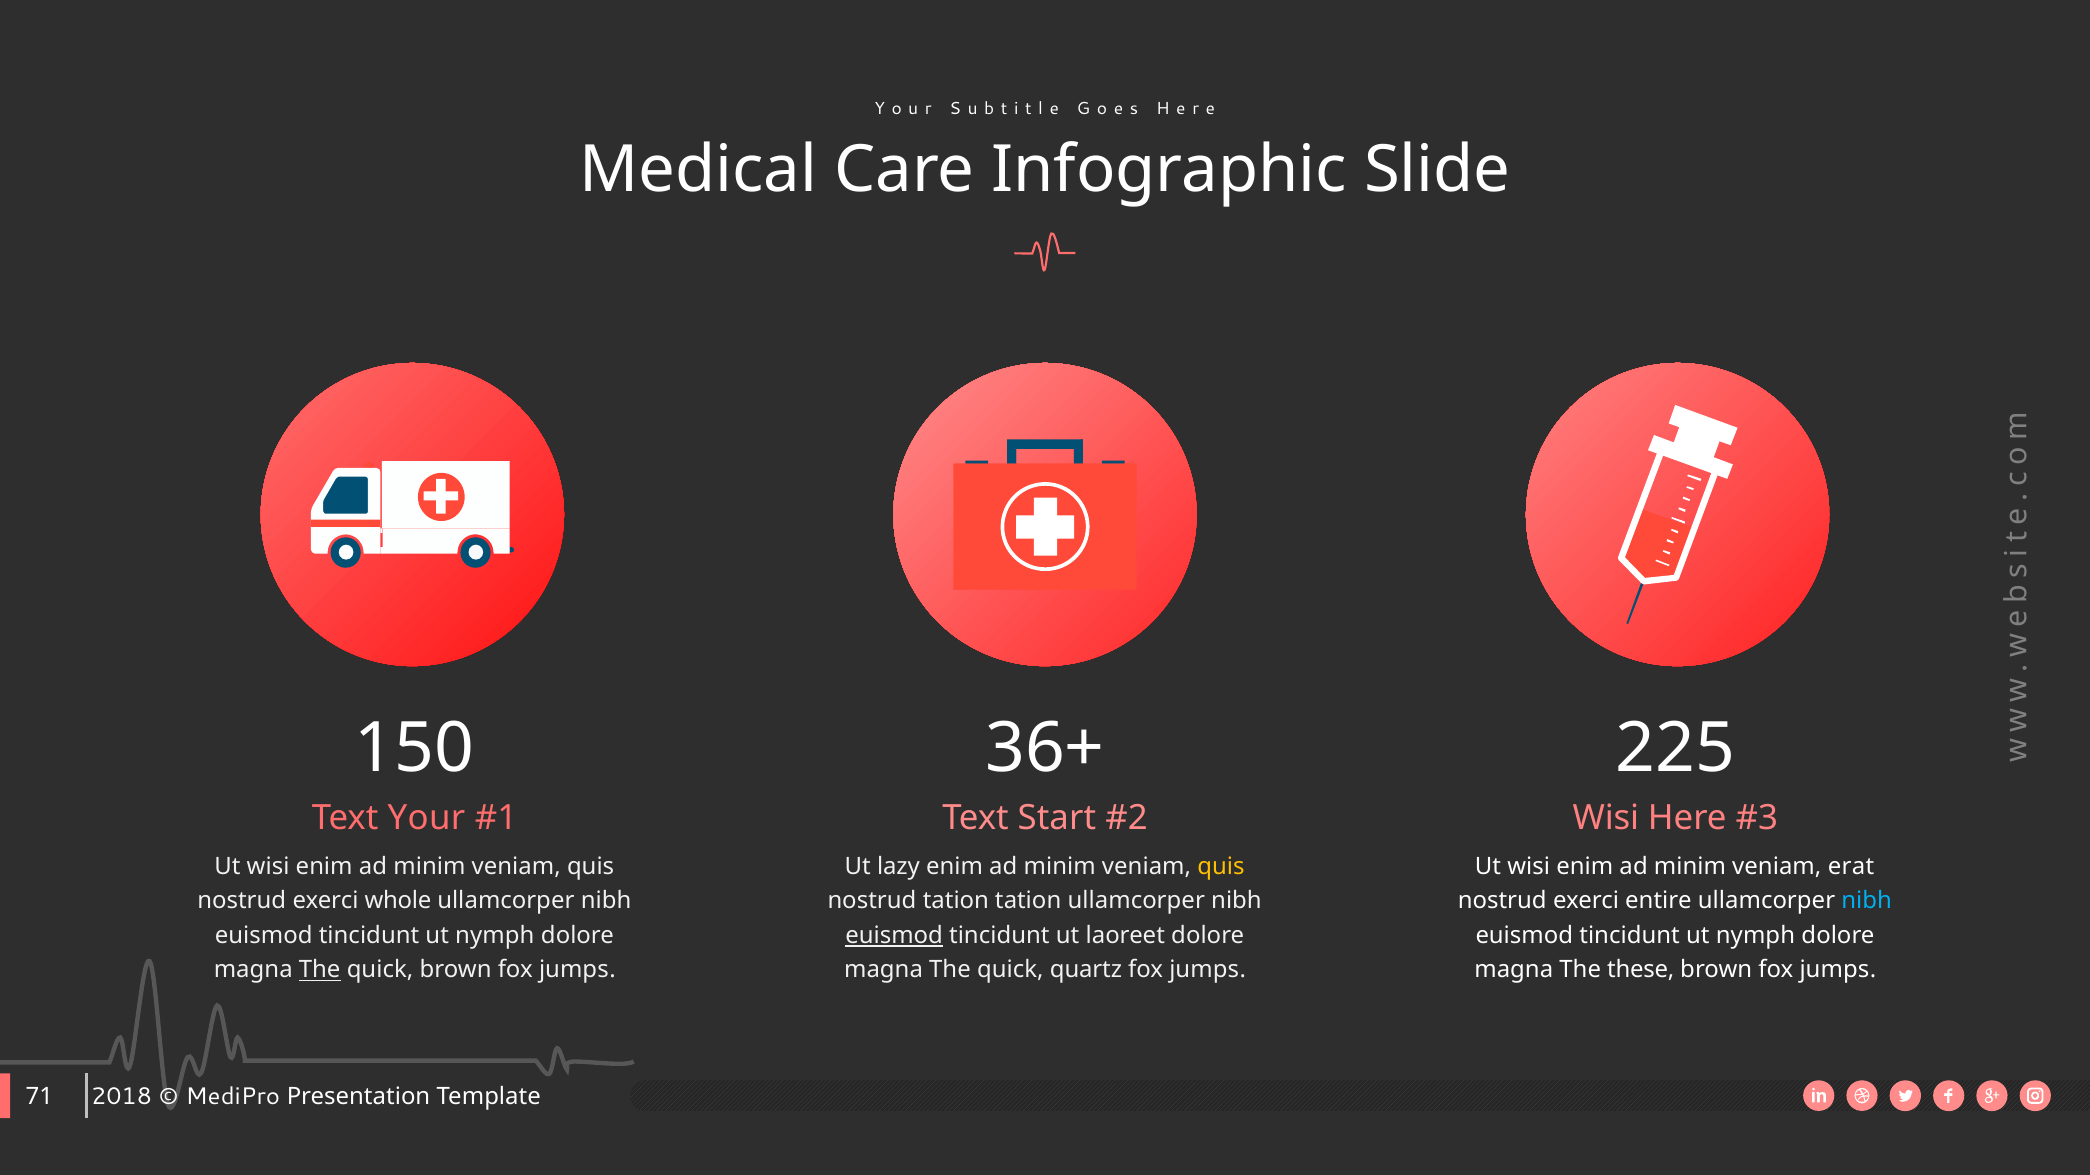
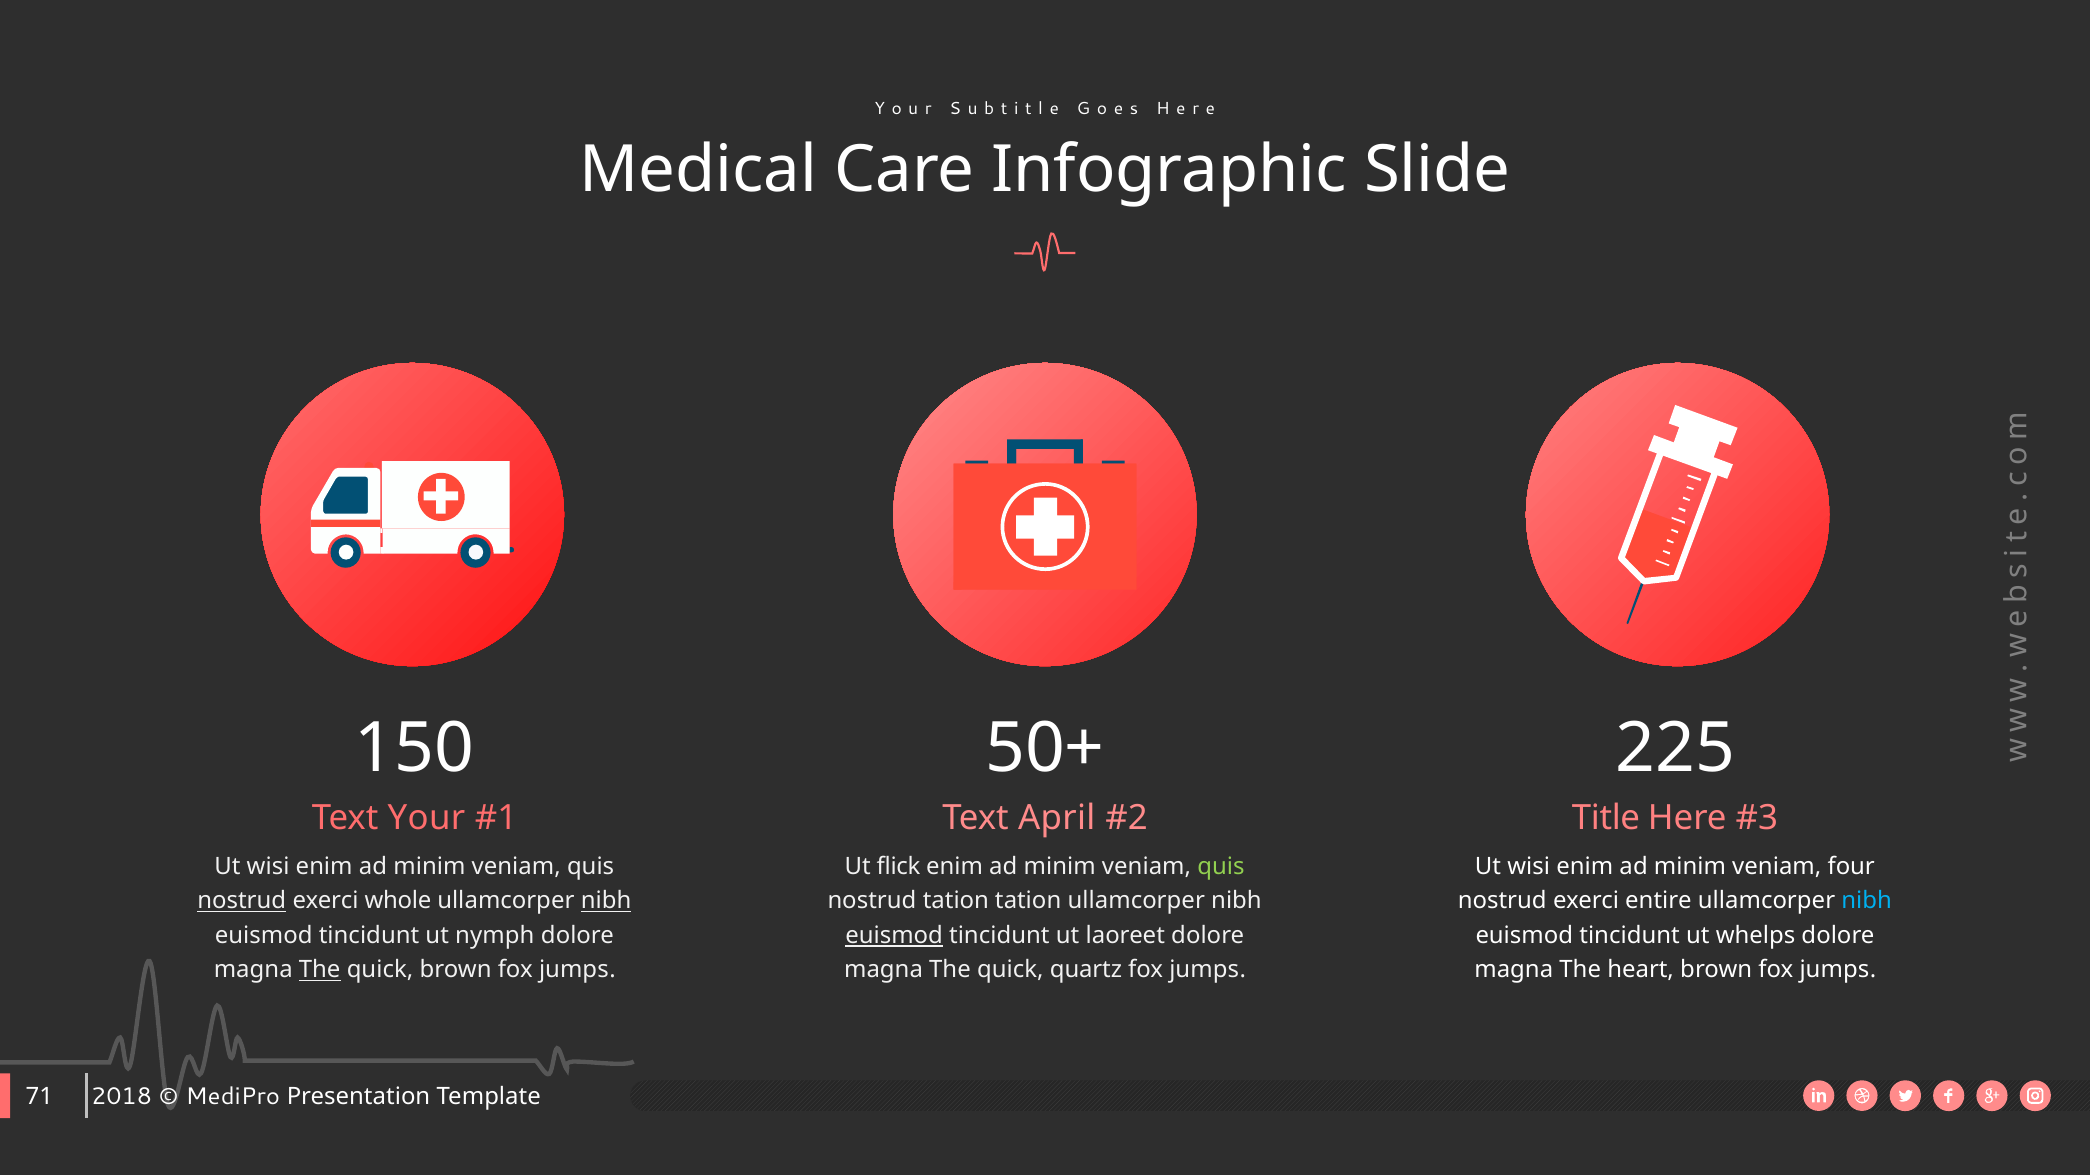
36+: 36+ -> 50+
Start: Start -> April
Wisi at (1606, 818): Wisi -> Title
lazy: lazy -> flick
quis at (1221, 867) colour: yellow -> light green
erat: erat -> four
nostrud at (242, 902) underline: none -> present
nibh at (606, 902) underline: none -> present
nymph at (1755, 936): nymph -> whelps
these: these -> heart
